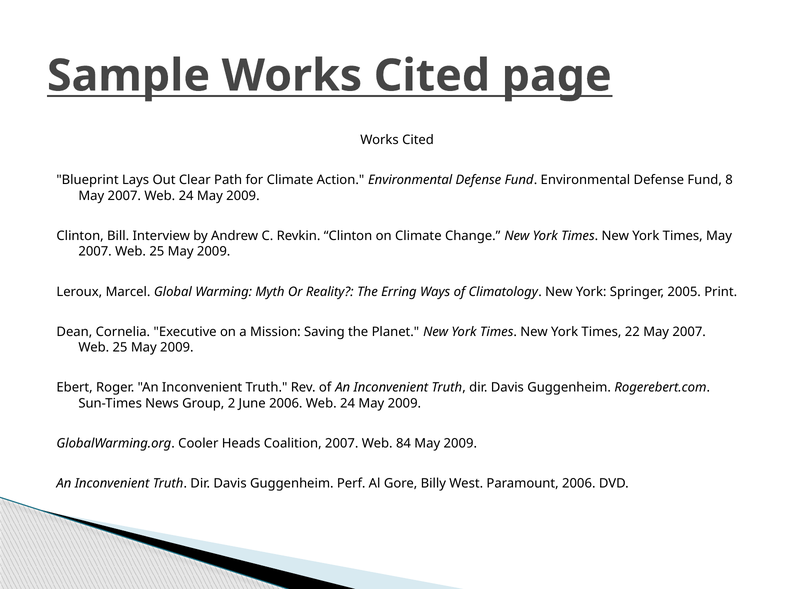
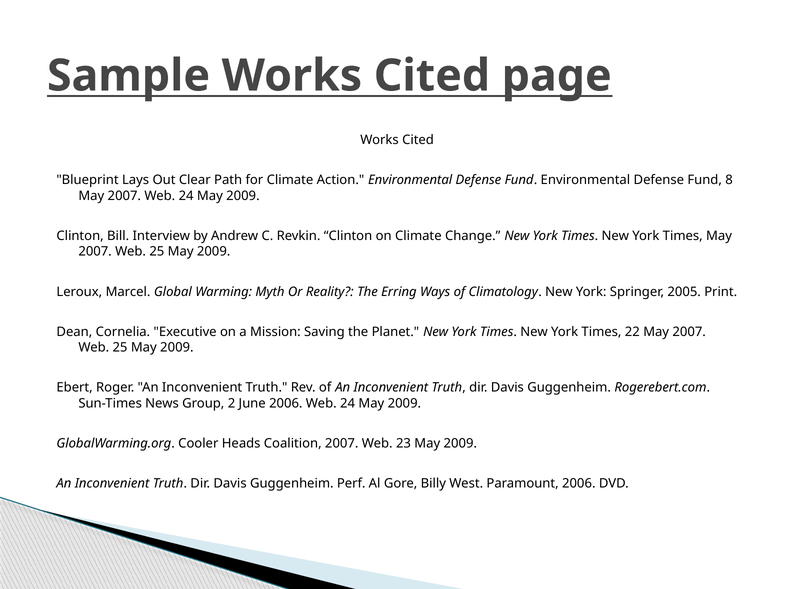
84: 84 -> 23
